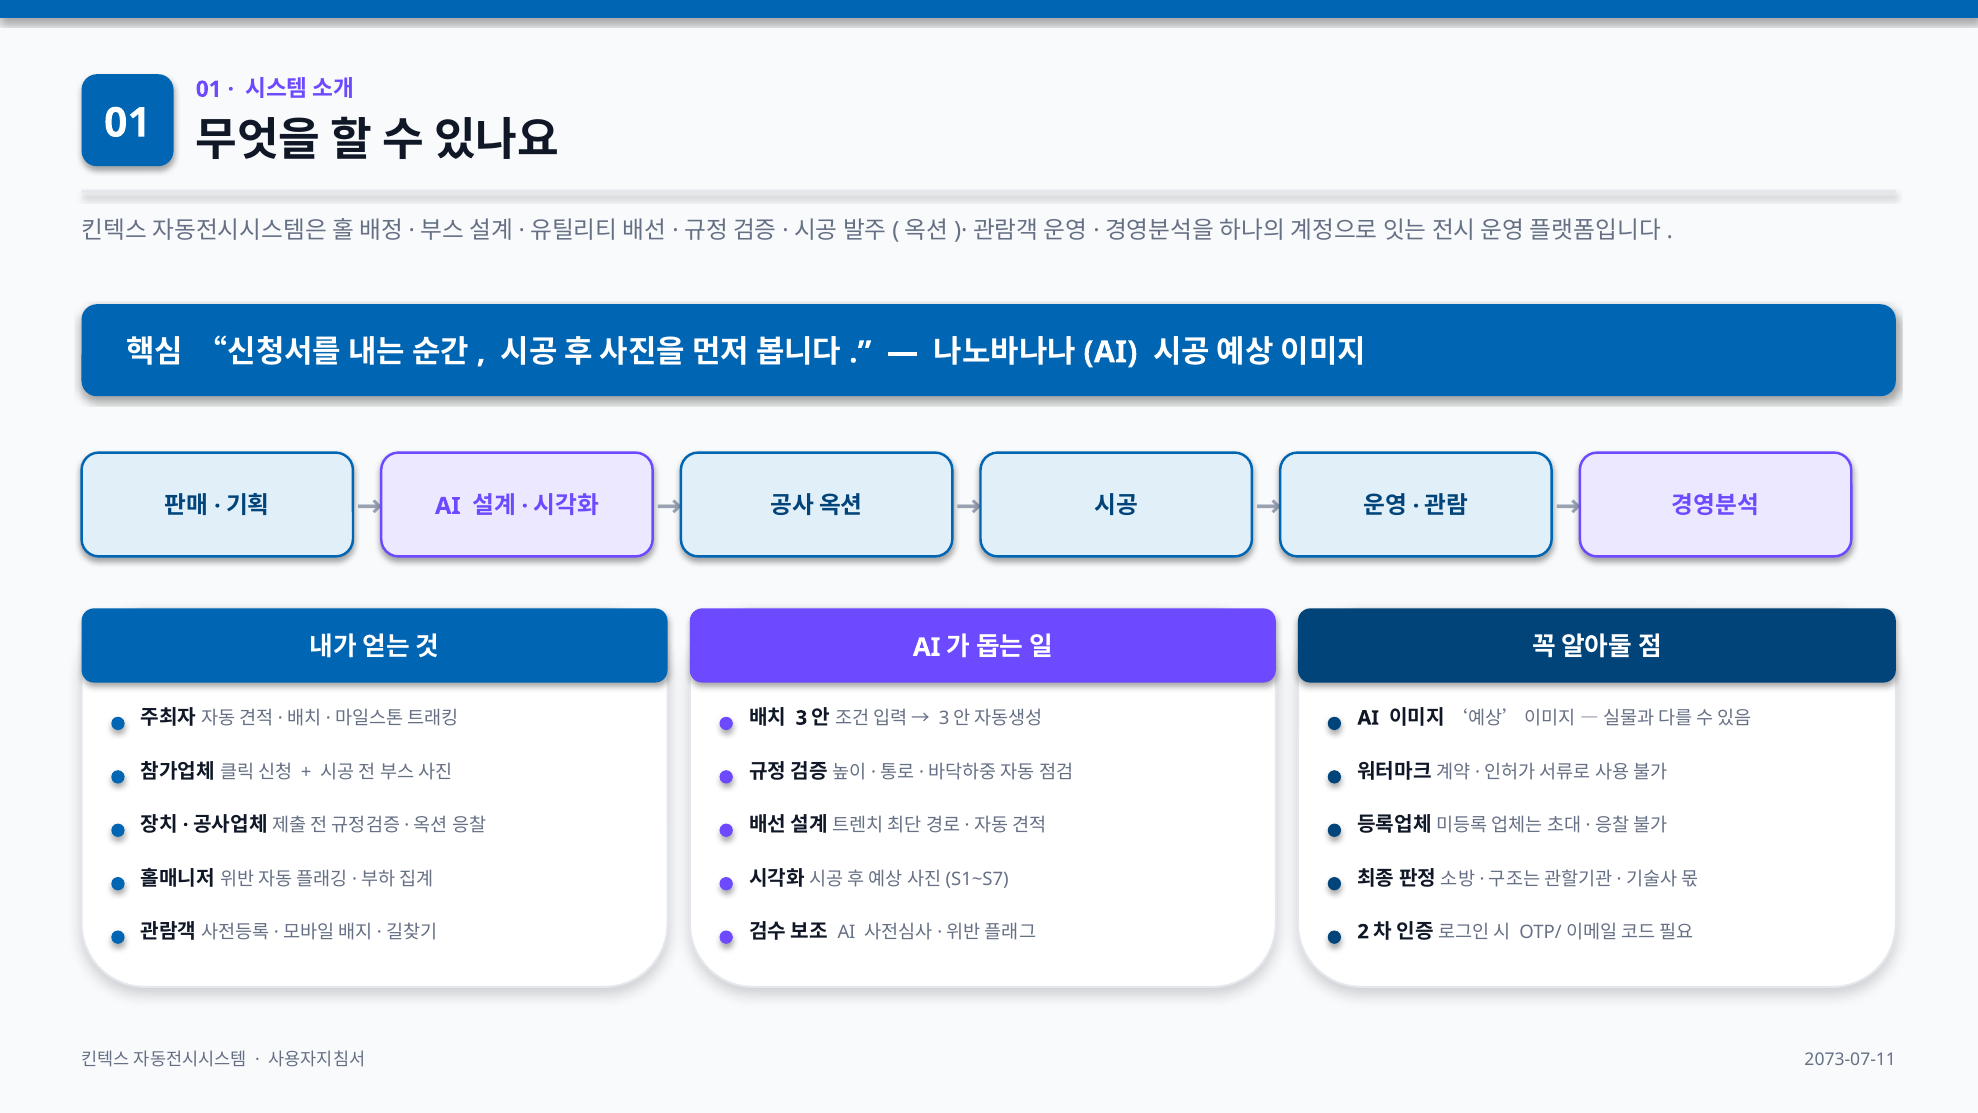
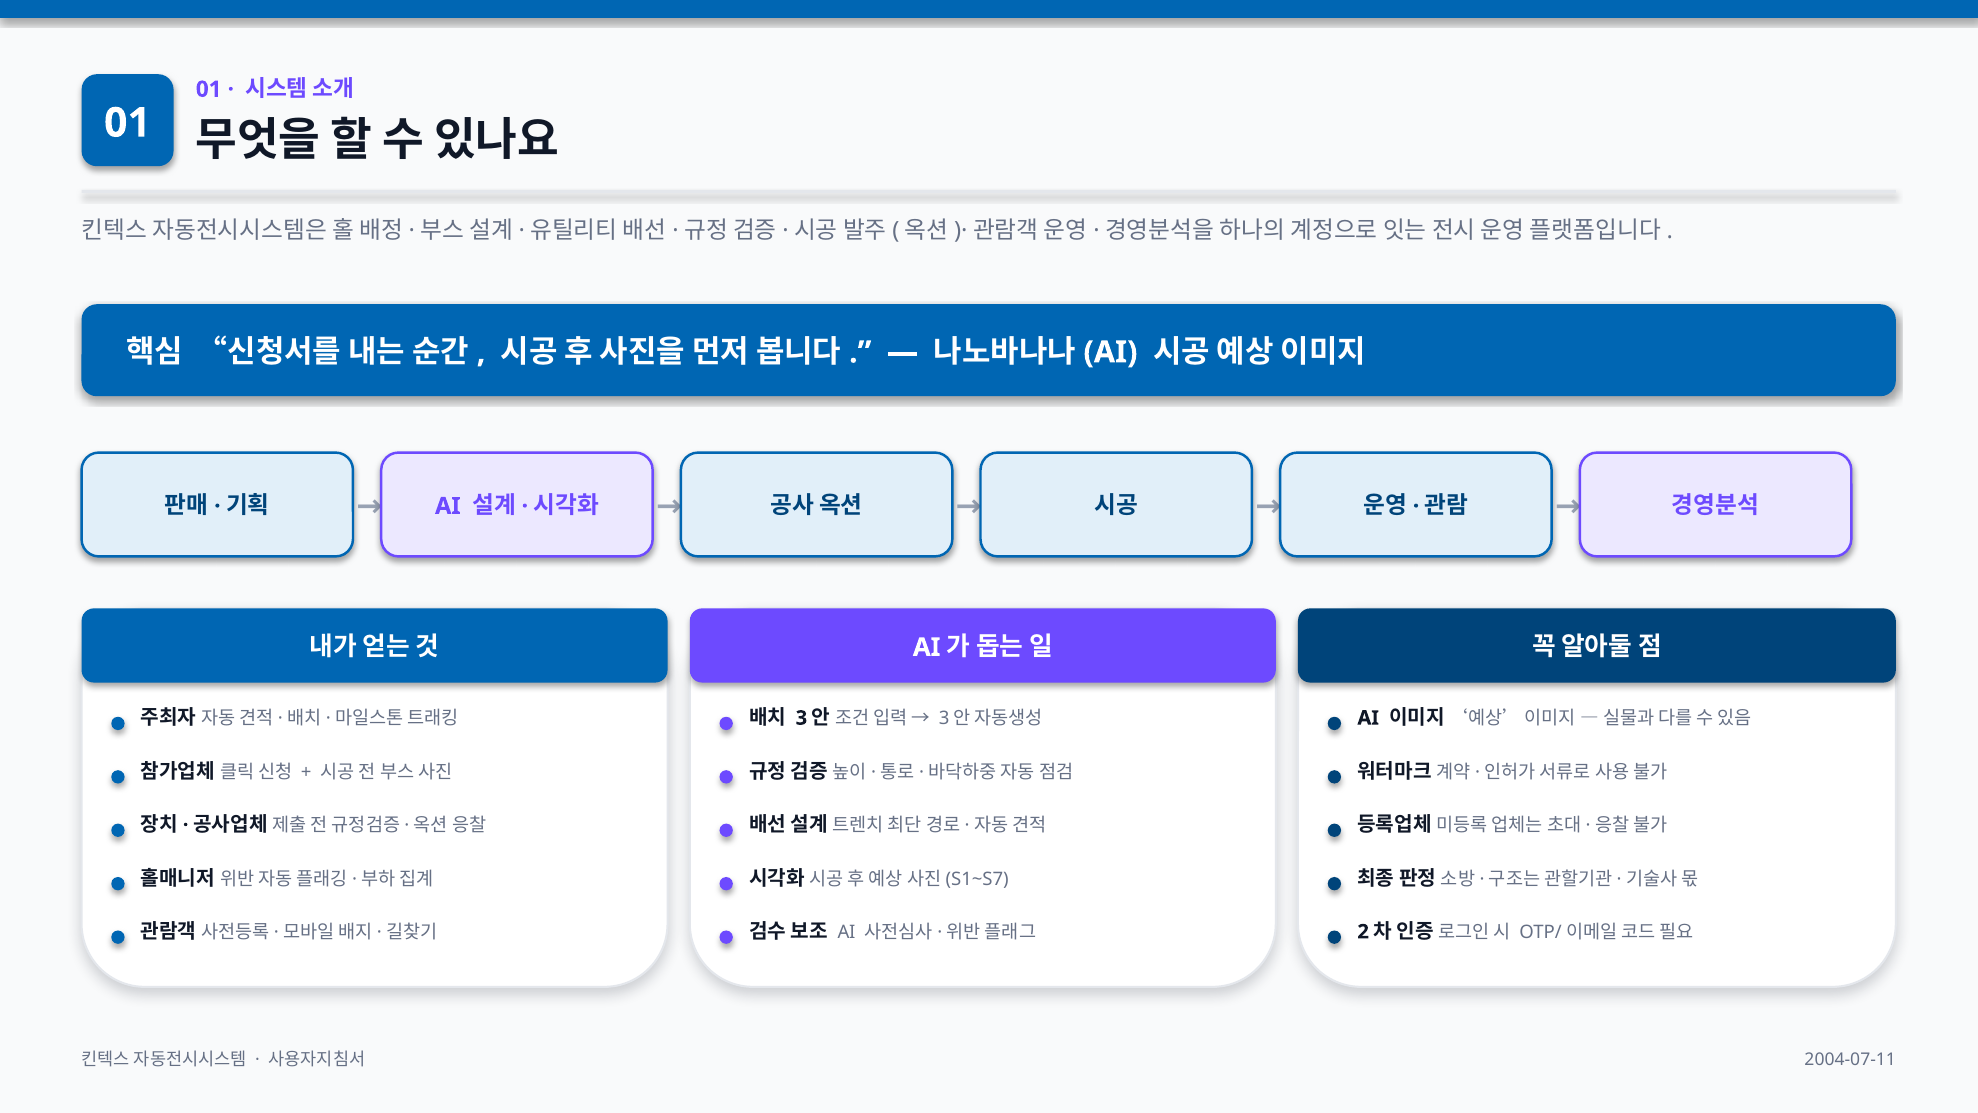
2073-07-11: 2073-07-11 -> 2004-07-11
